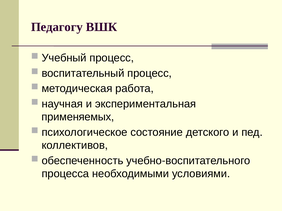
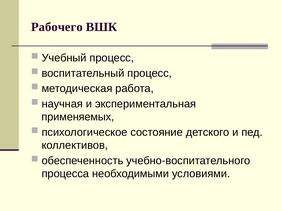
Педагогу: Педагогу -> Рабочего
